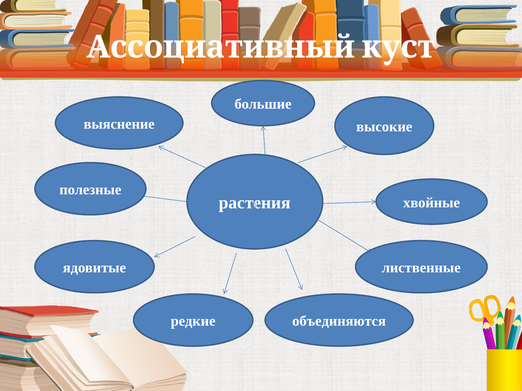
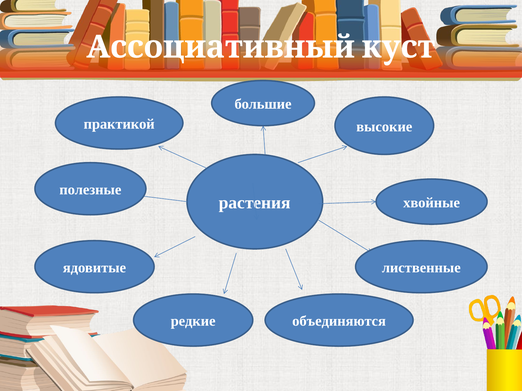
выяснение: выяснение -> практикой
